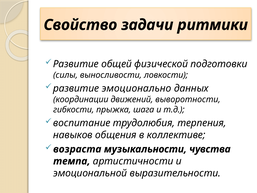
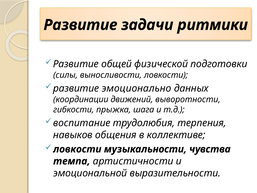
Свойство at (80, 25): Свойство -> Развитие
возраста at (77, 149): возраста -> ловкости
